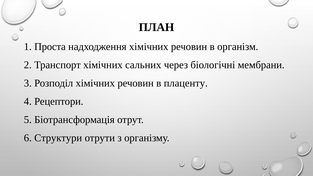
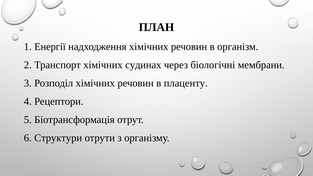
Проста: Проста -> Енергії
сальних: сальних -> судинах
